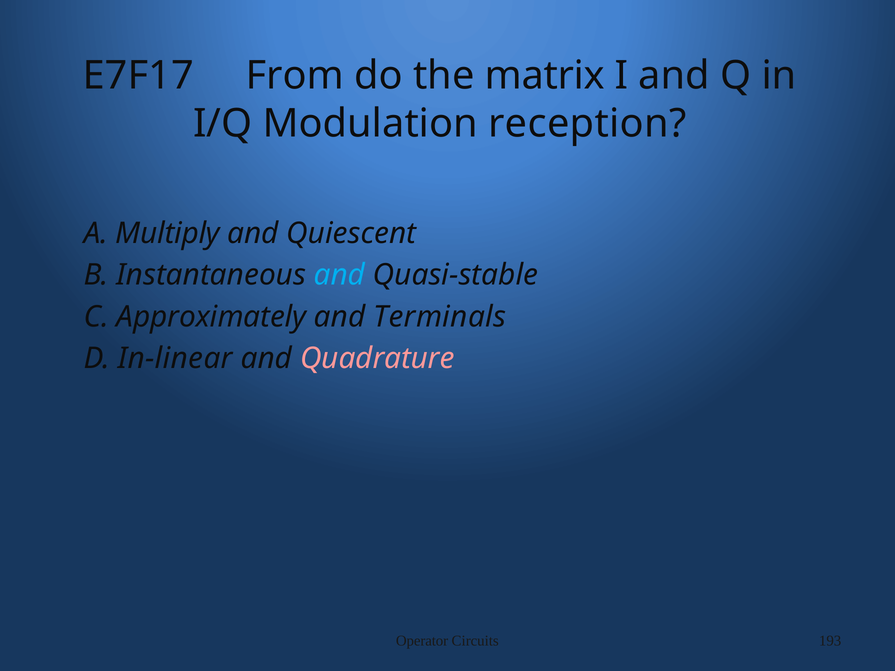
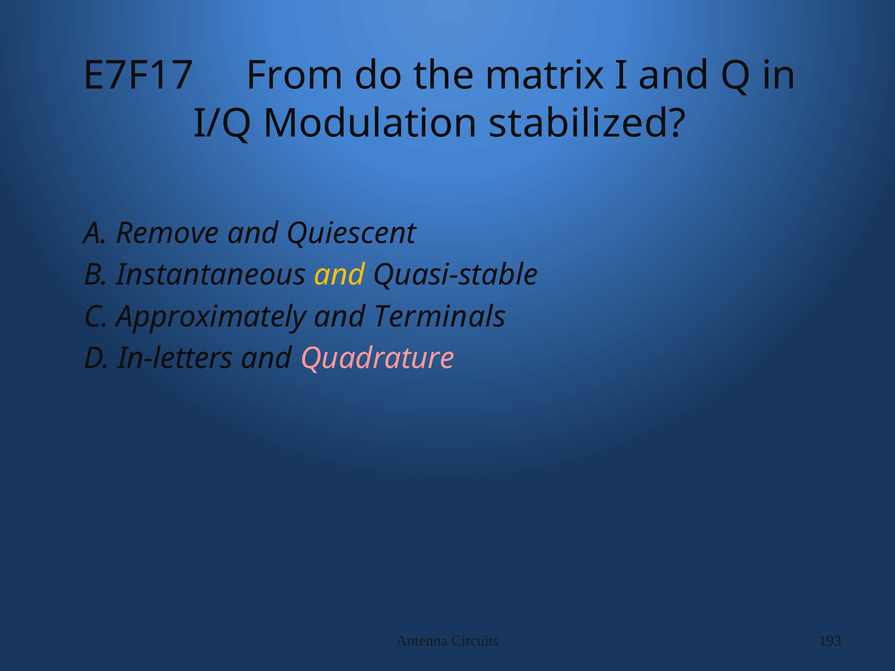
reception: reception -> stabilized
Multiply: Multiply -> Remove
and at (339, 275) colour: light blue -> yellow
In-linear: In-linear -> In-letters
Operator: Operator -> Antenna
